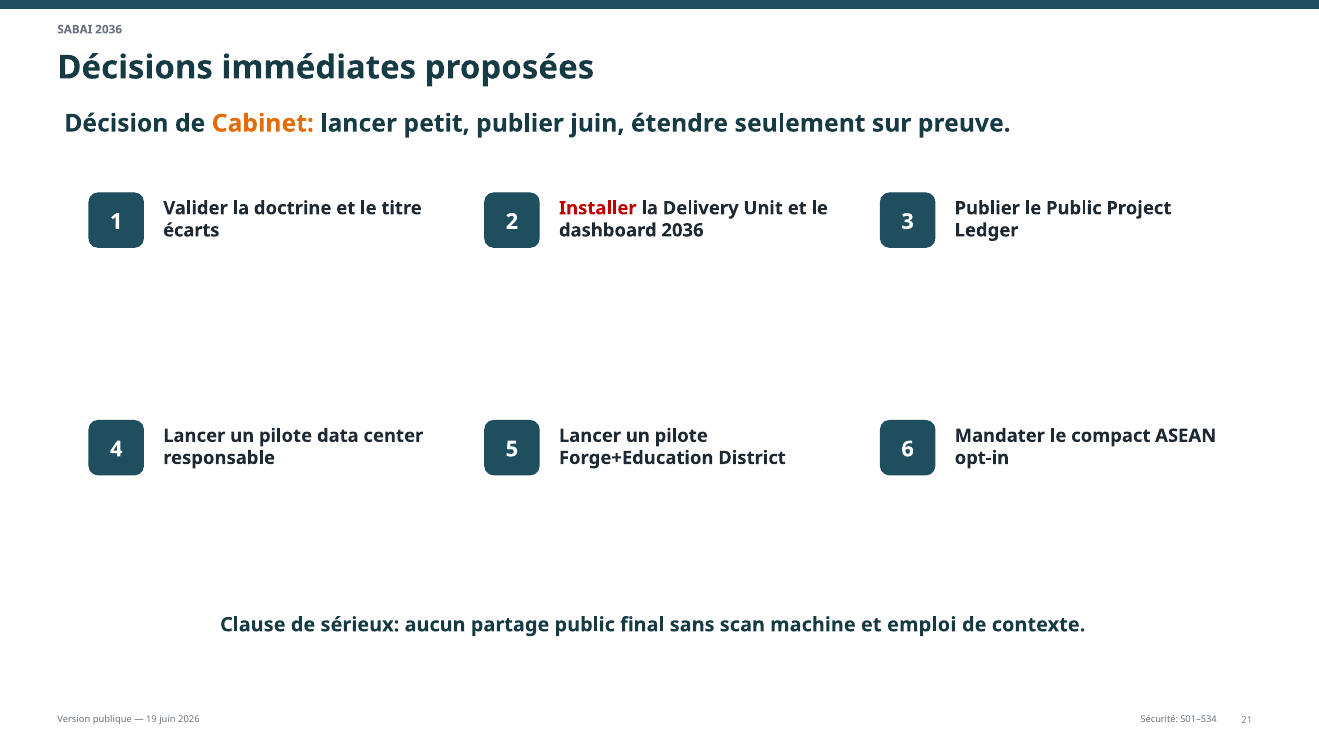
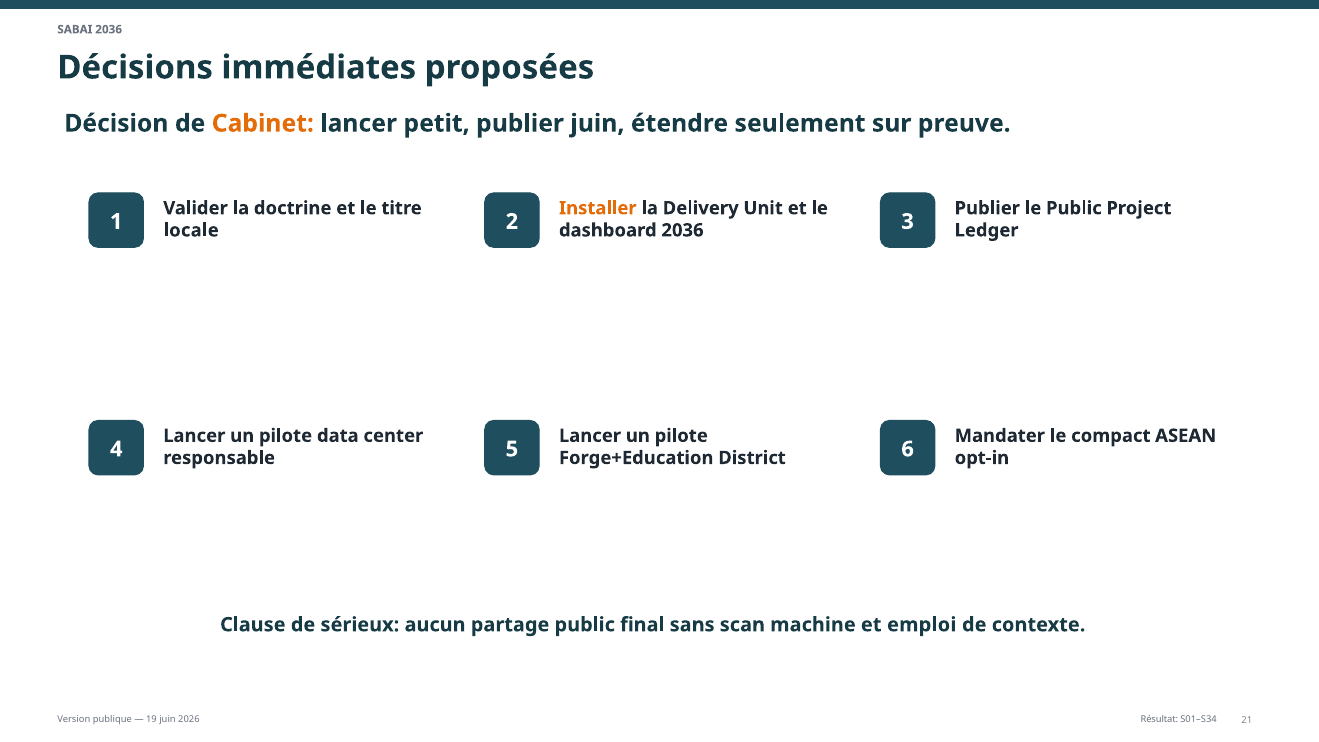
Installer colour: red -> orange
écarts: écarts -> locale
Sécurité: Sécurité -> Résultat
